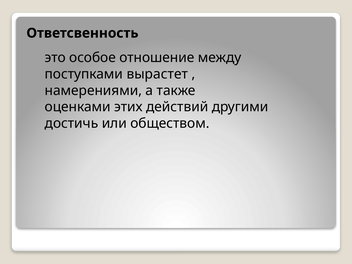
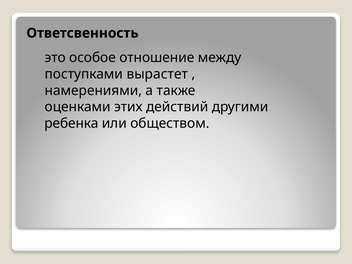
достичь: достичь -> ребенка
